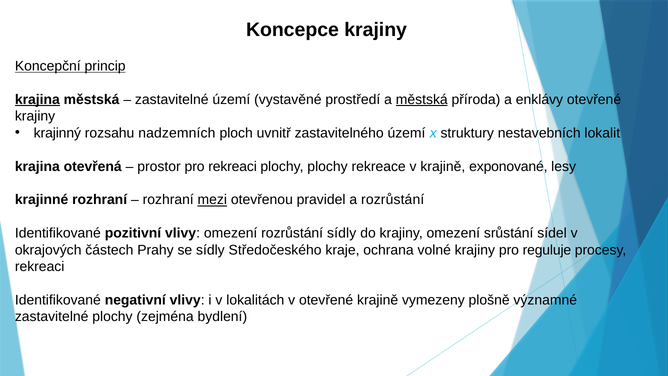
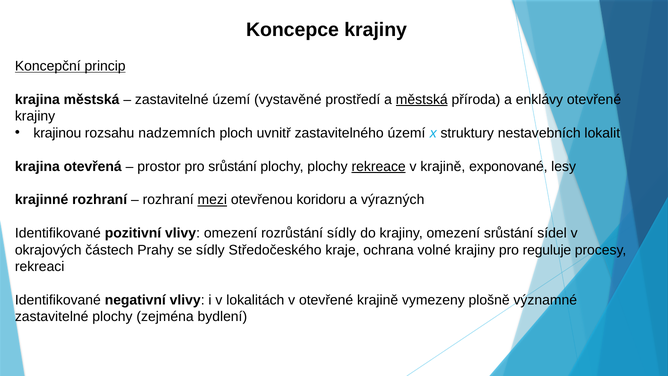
krajina at (37, 99) underline: present -> none
krajinný: krajinný -> krajinou
pro rekreaci: rekreaci -> srůstání
rekreace underline: none -> present
pravidel: pravidel -> koridoru
a rozrůstání: rozrůstání -> výrazných
